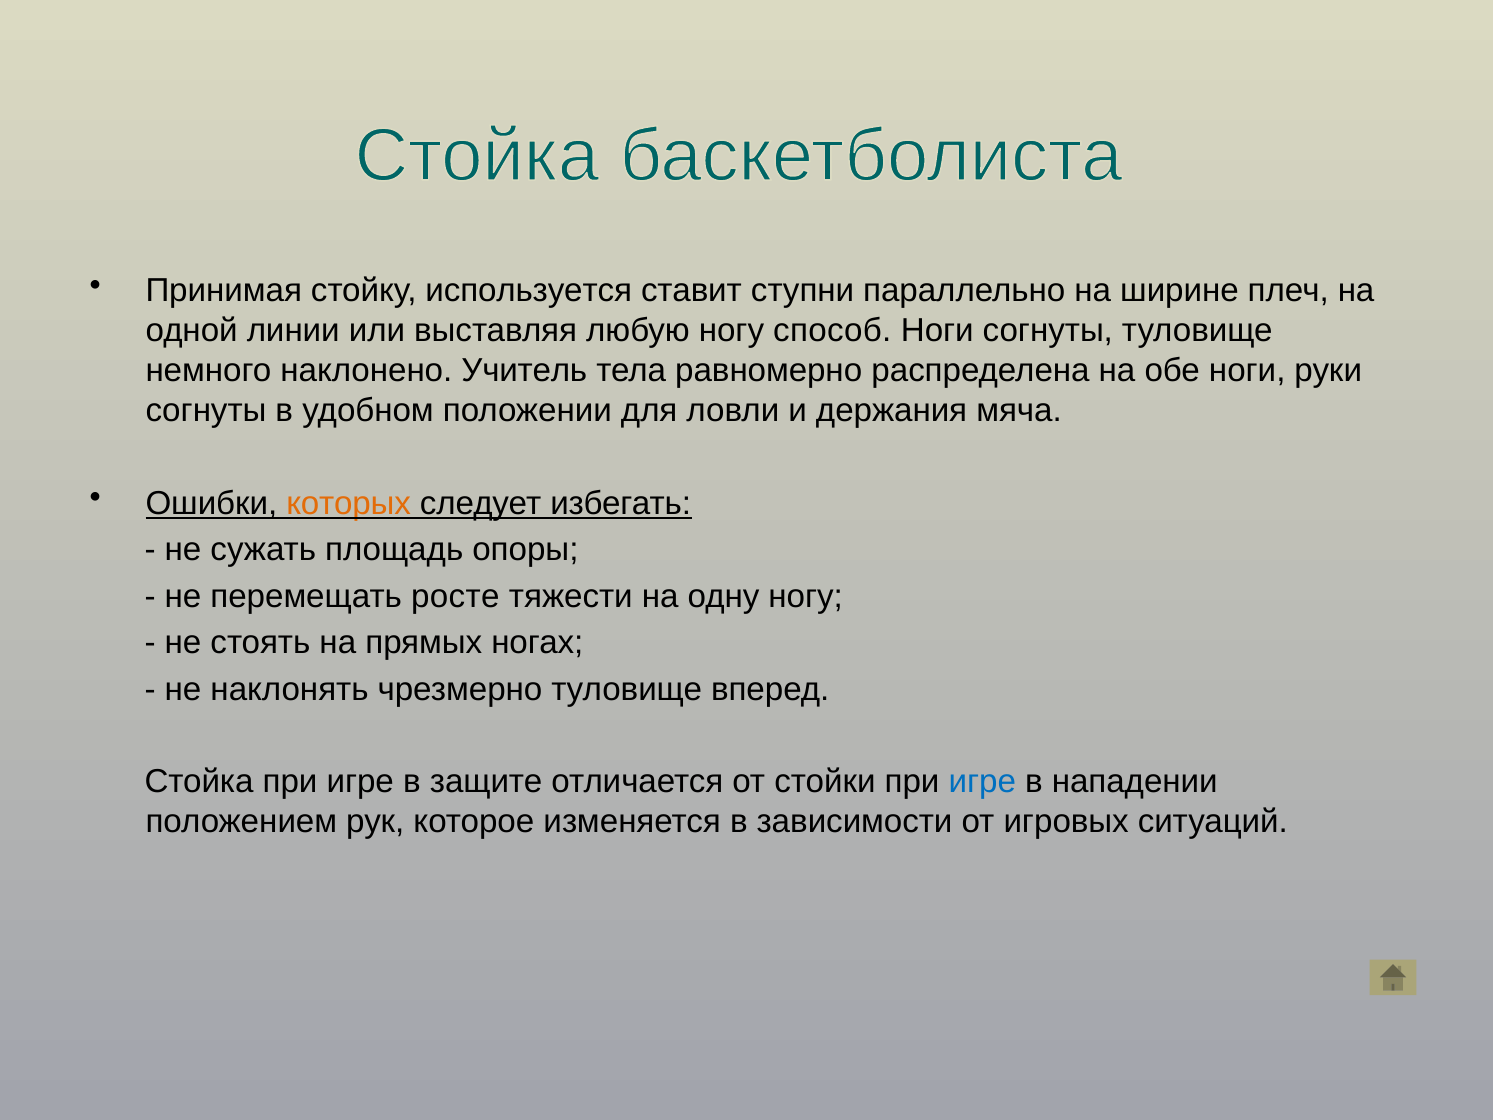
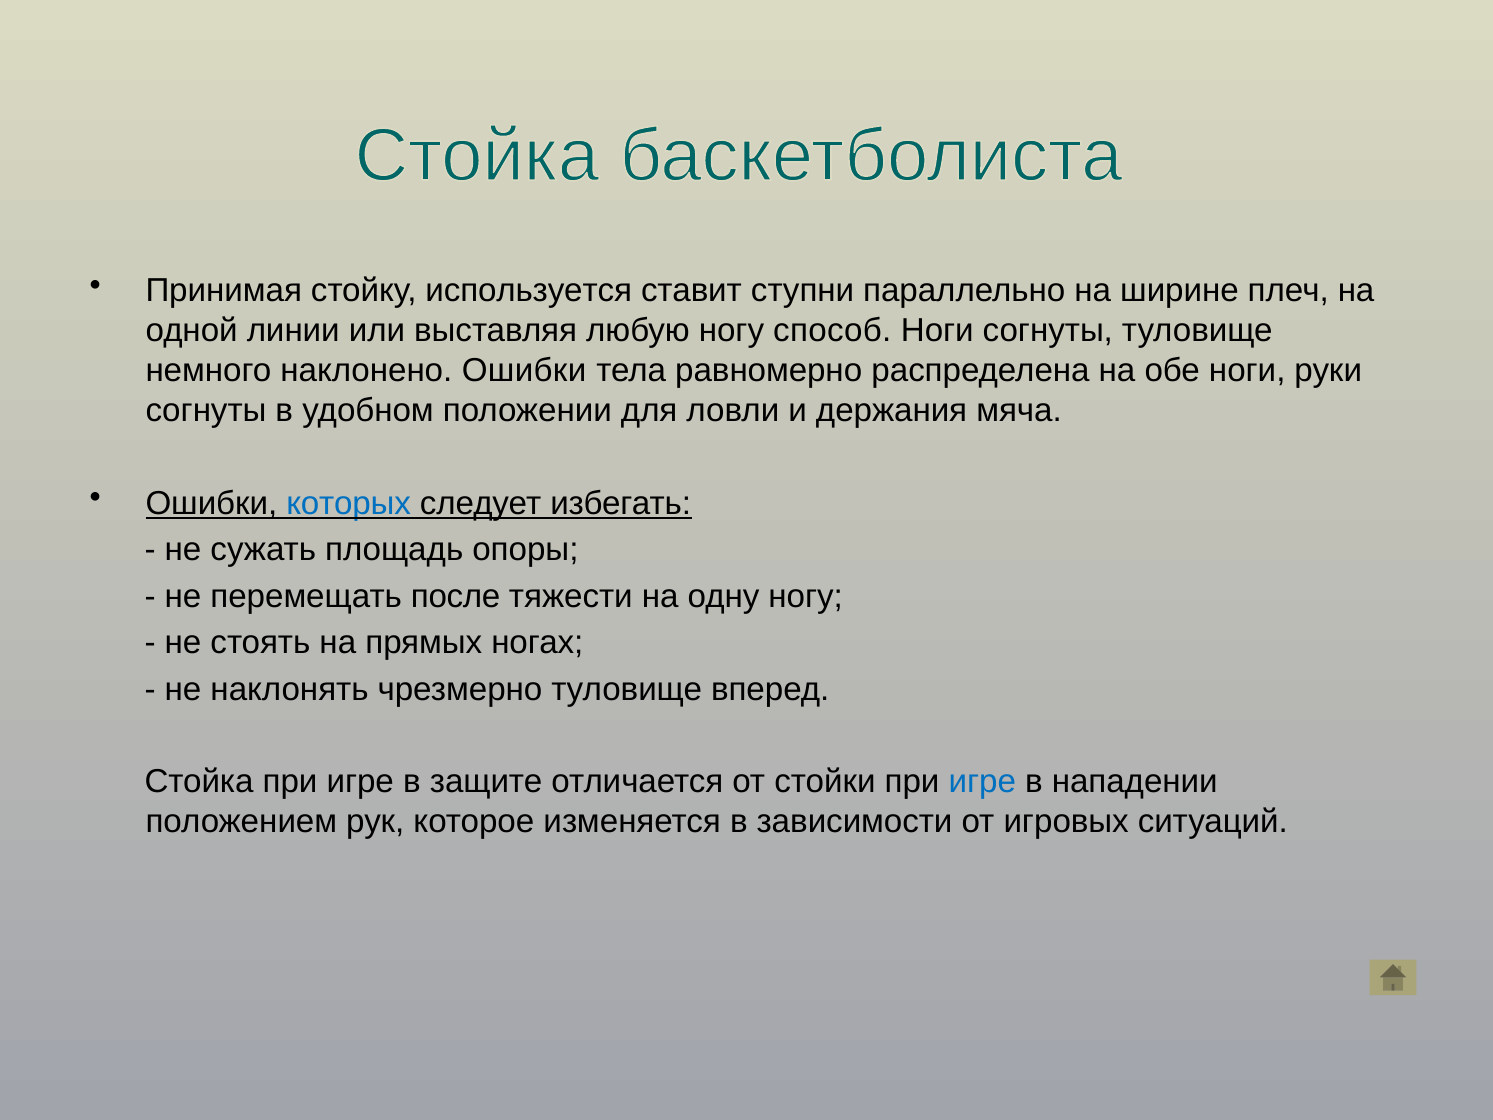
наклонено Учитель: Учитель -> Ошибки
которых colour: orange -> blue
росте: росте -> после
